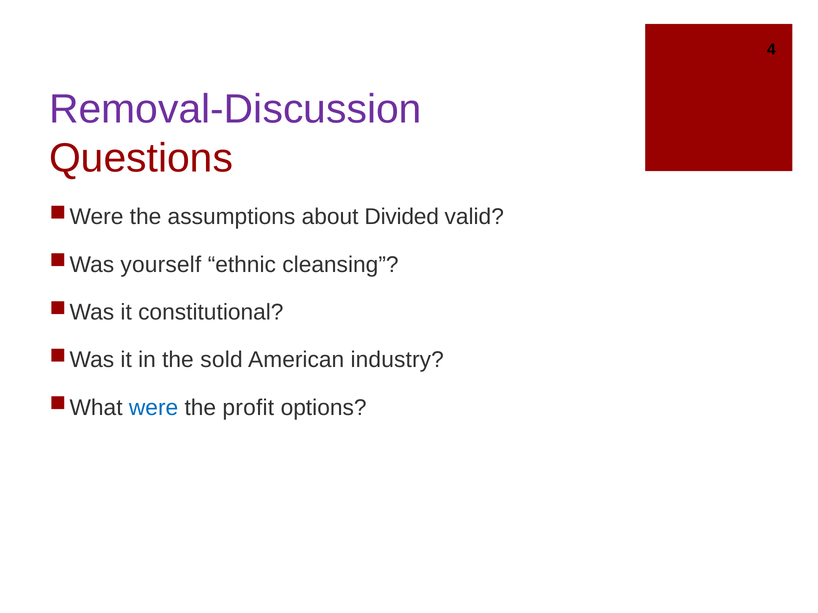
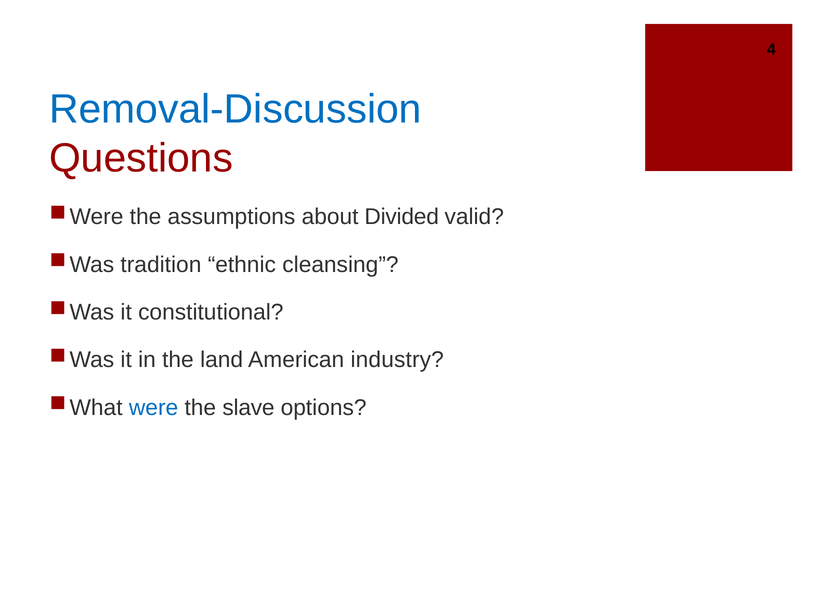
Removal-Discussion colour: purple -> blue
yourself: yourself -> tradition
sold: sold -> land
profit: profit -> slave
